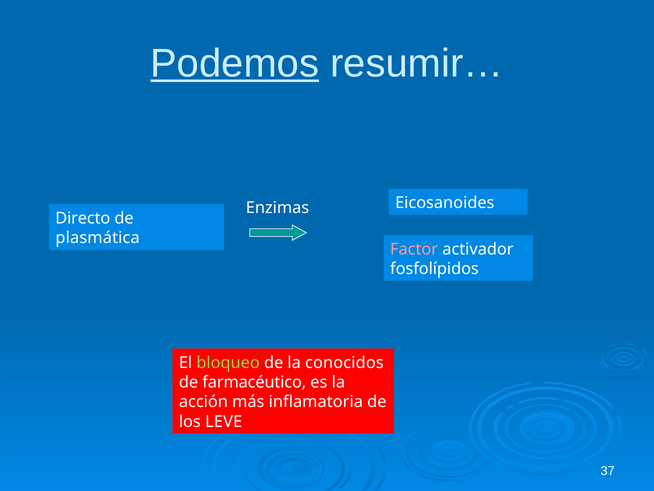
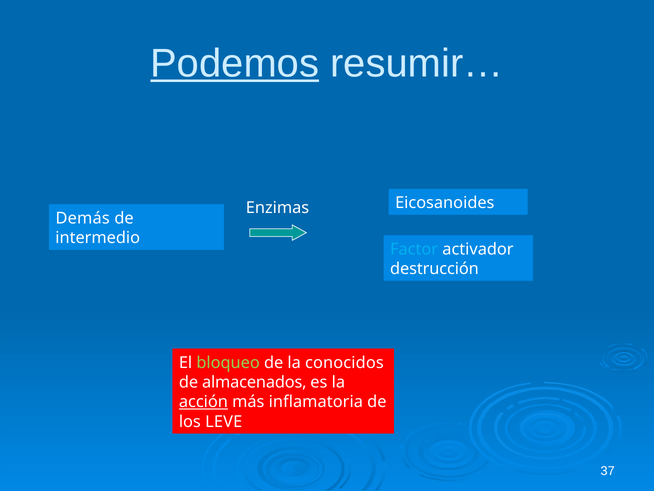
Directo: Directo -> Demás
plasmática: plasmática -> intermedio
Factor colour: pink -> light blue
fosfolípidos: fosfolípidos -> destrucción
farmacéutico: farmacéutico -> almacenados
acción underline: none -> present
